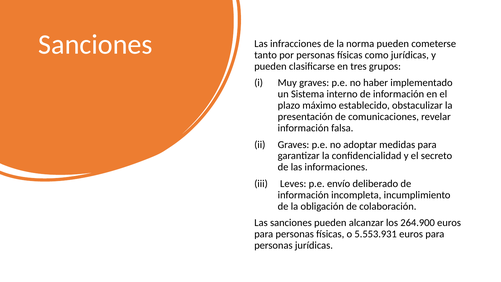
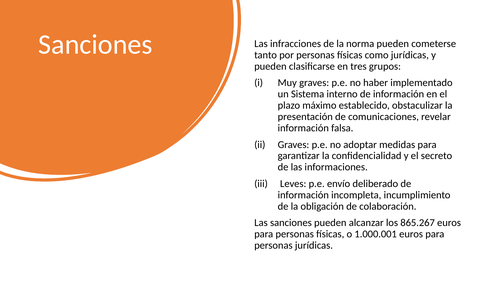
264.900: 264.900 -> 865.267
5.553.931: 5.553.931 -> 1.000.001
